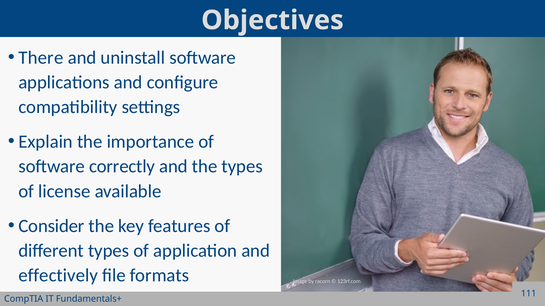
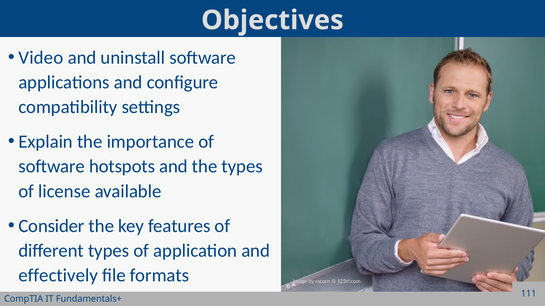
There: There -> Video
correctly: correctly -> hotspots
